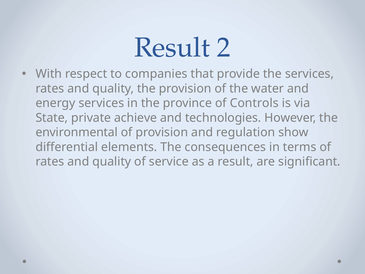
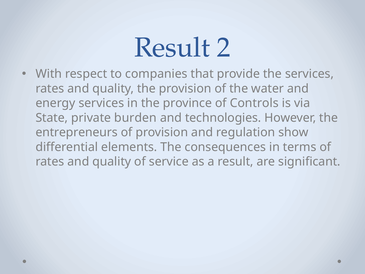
achieve: achieve -> burden
environmental: environmental -> entrepreneurs
